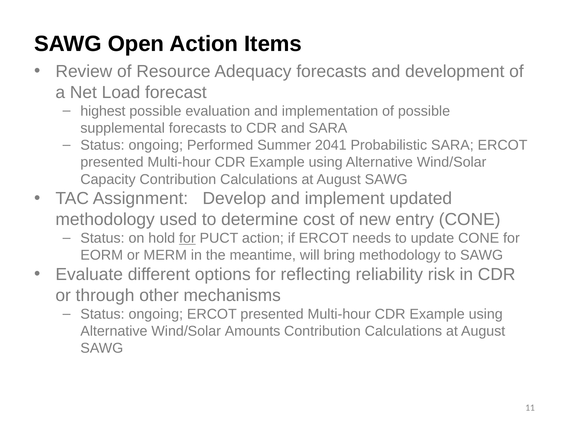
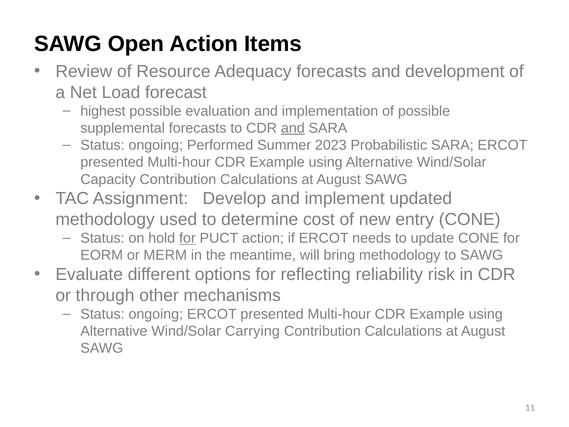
and at (293, 128) underline: none -> present
2041: 2041 -> 2023
Amounts: Amounts -> Carrying
